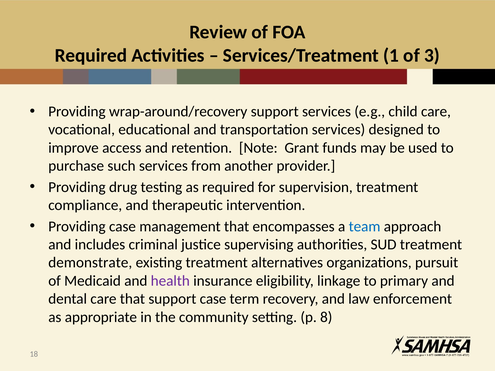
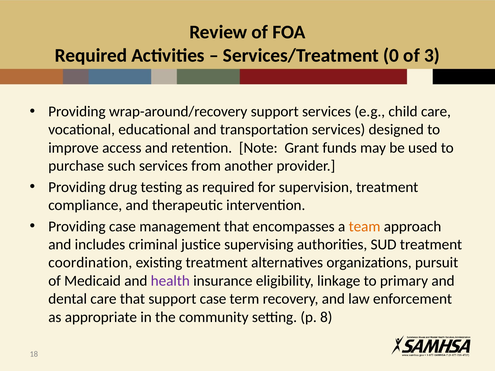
1: 1 -> 0
team colour: blue -> orange
demonstrate: demonstrate -> coordination
